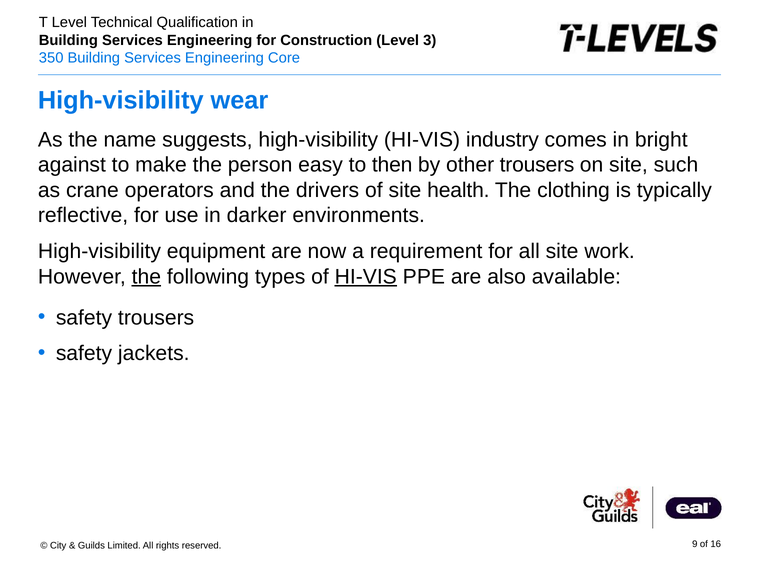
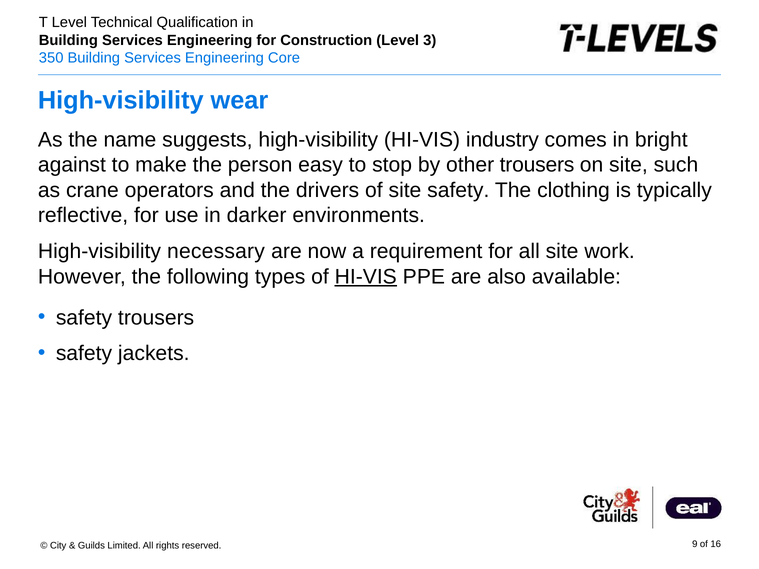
then: then -> stop
site health: health -> safety
equipment: equipment -> necessary
the at (146, 277) underline: present -> none
